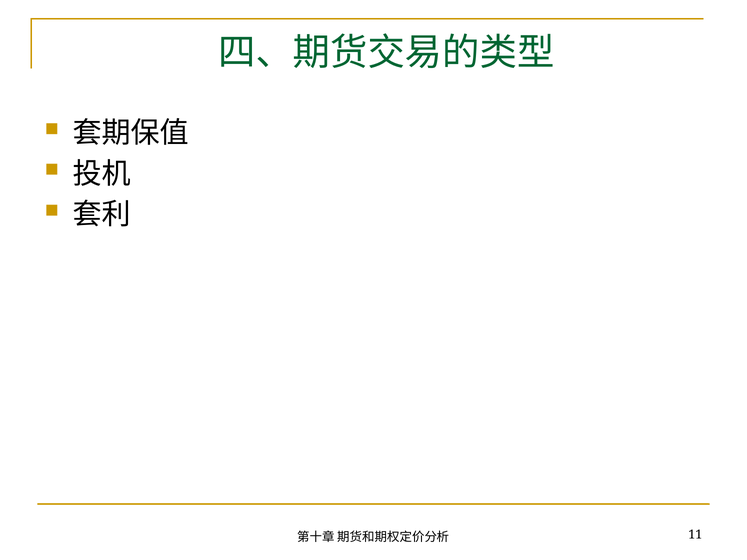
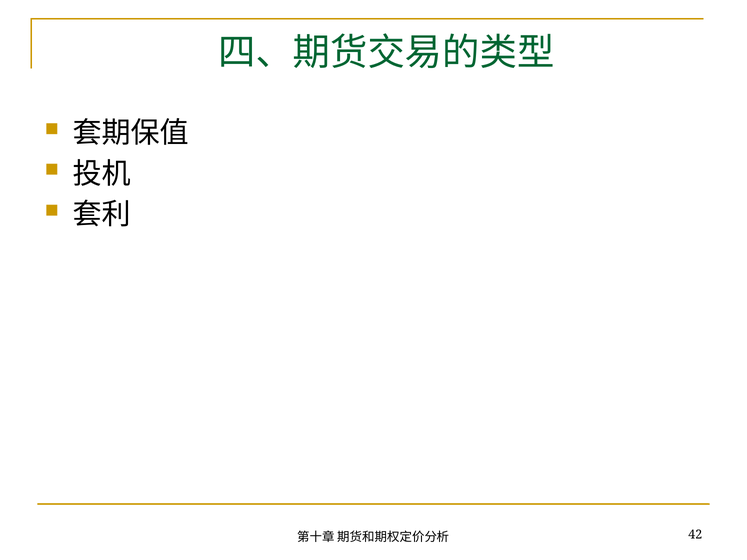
11: 11 -> 42
